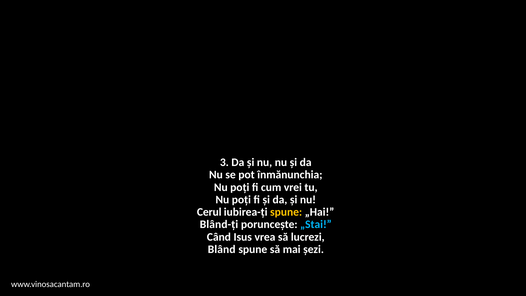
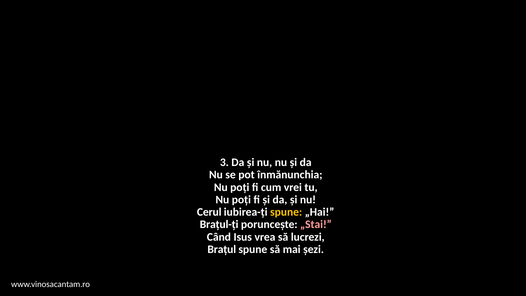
Blând-ți: Blând-ți -> Brațul-ți
„Stai colour: light blue -> pink
Blând: Blând -> Brațul
